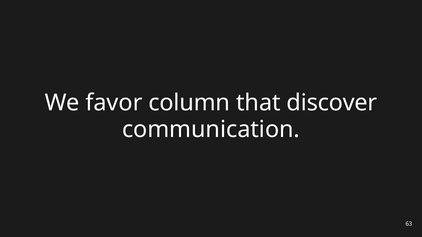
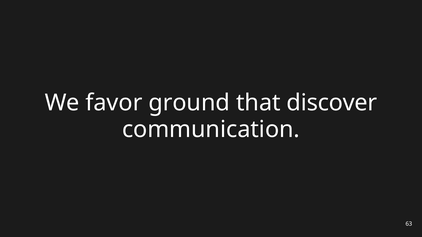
column: column -> ground
